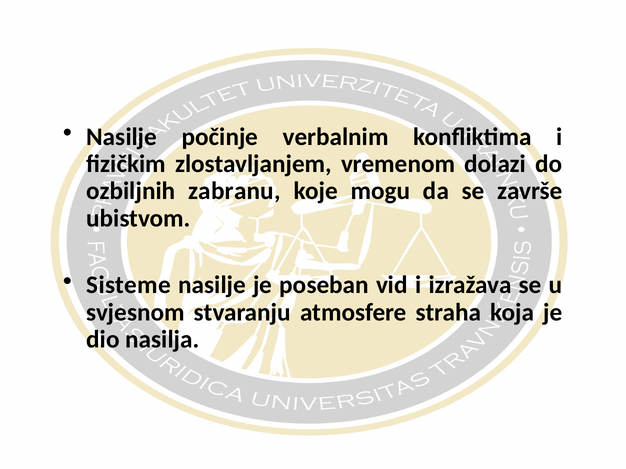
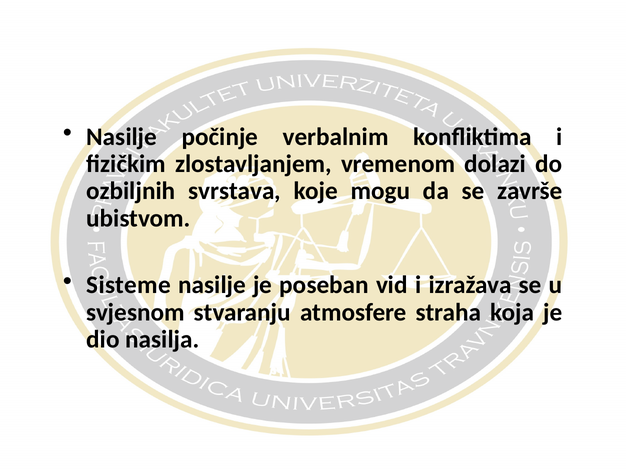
zabranu: zabranu -> svrstava
